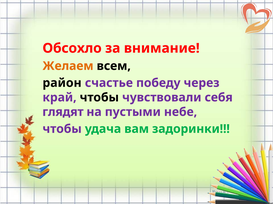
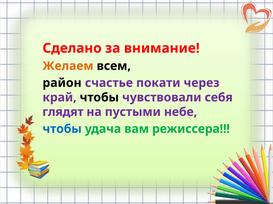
Обсохло: Обсохло -> Сделано
победу: победу -> покати
чтобы at (62, 129) colour: purple -> blue
задоринки: задоринки -> режиссера
